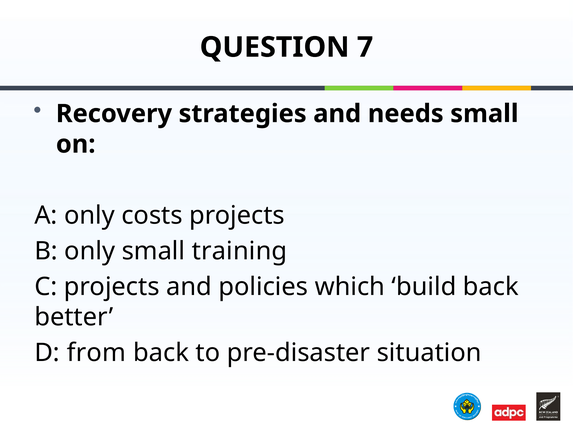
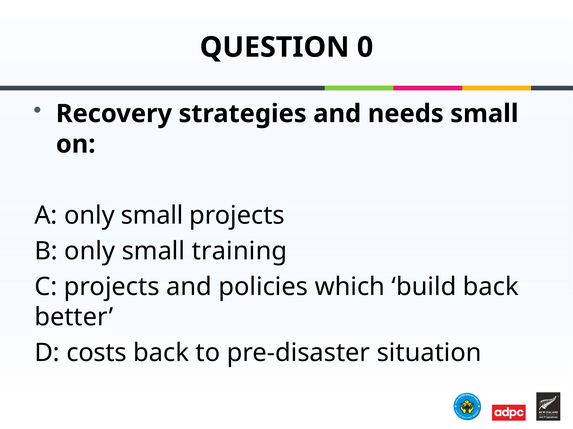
7: 7 -> 0
A only costs: costs -> small
from: from -> costs
